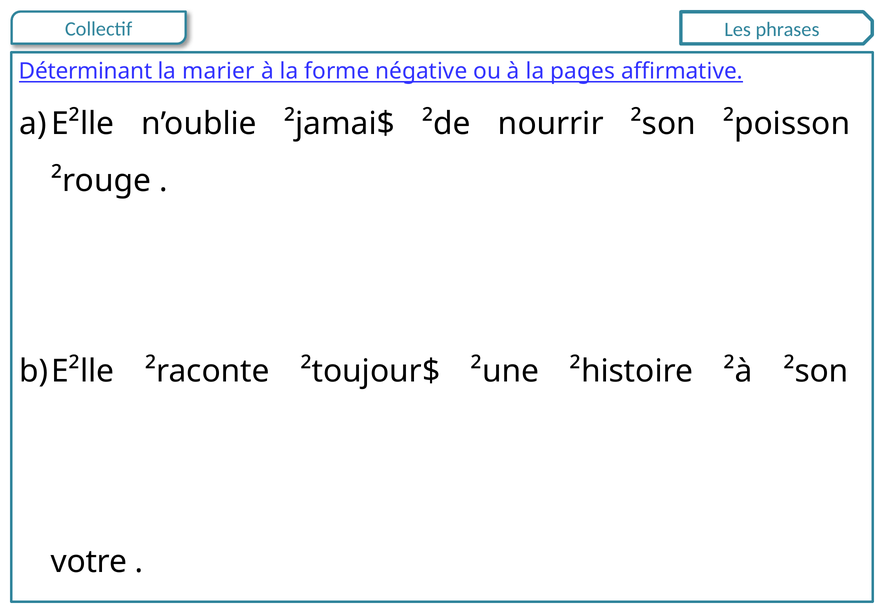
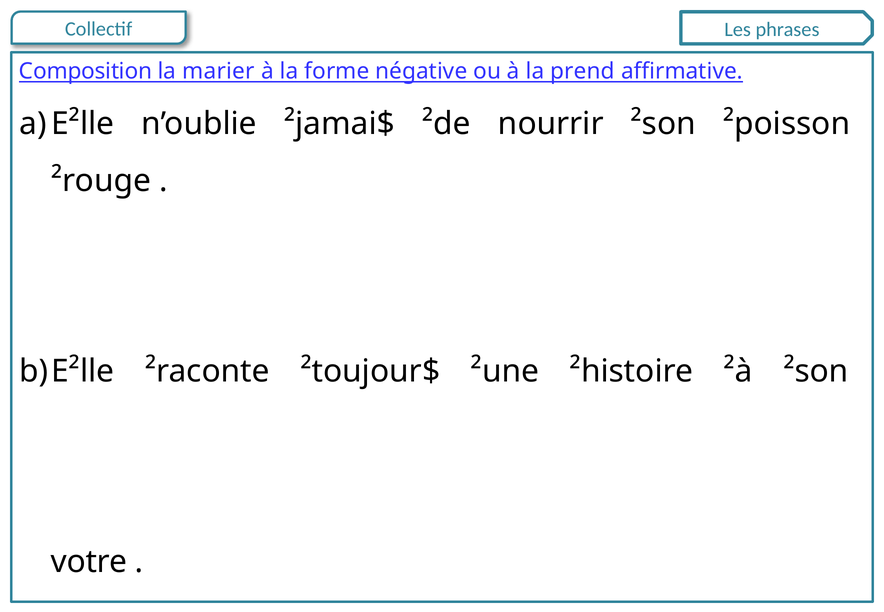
Déterminant: Déterminant -> Composition
pages: pages -> prend
